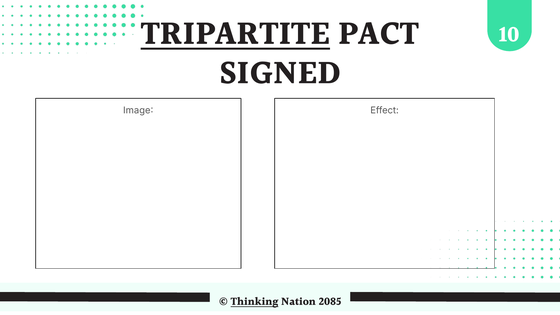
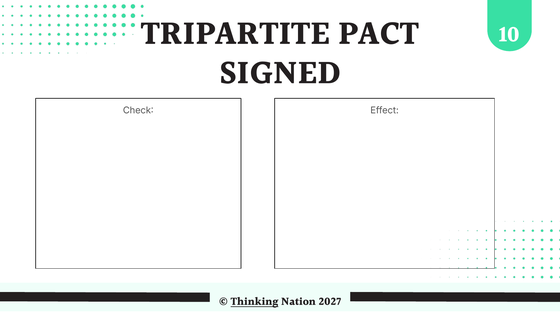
TRIPARTITE underline: present -> none
Image: Image -> Check
2085: 2085 -> 2027
